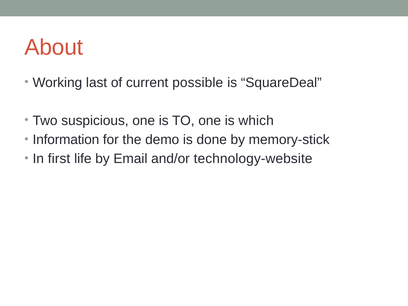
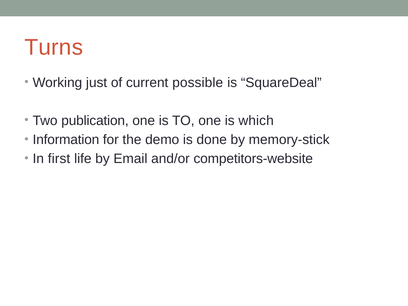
About: About -> Turns
last: last -> just
suspicious: suspicious -> publication
technology-website: technology-website -> competitors-website
